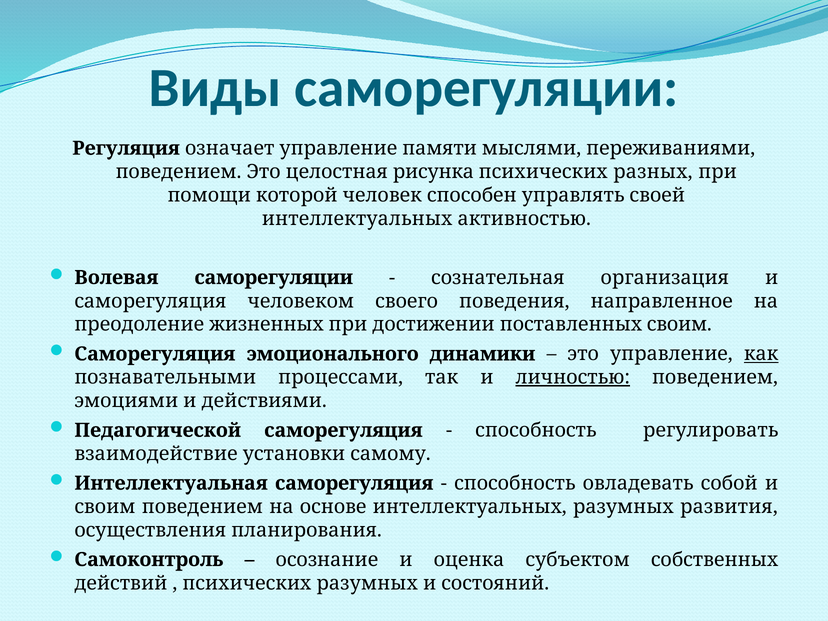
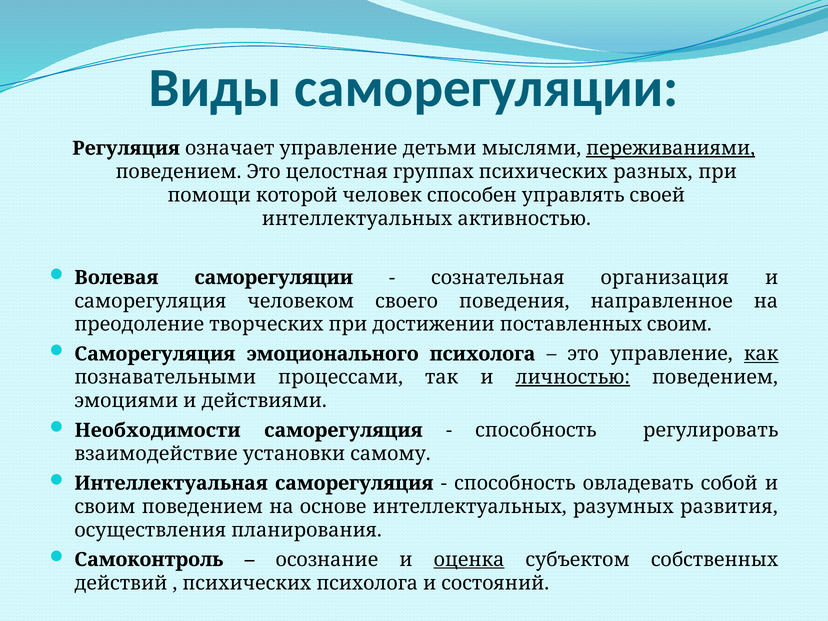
памяти: памяти -> детьми
переживаниями underline: none -> present
рисунка: рисунка -> группах
жизненных: жизненных -> творческих
эмоционального динамики: динамики -> психолога
Педагогической: Педагогической -> Необходимости
оценка underline: none -> present
психических разумных: разумных -> психолога
